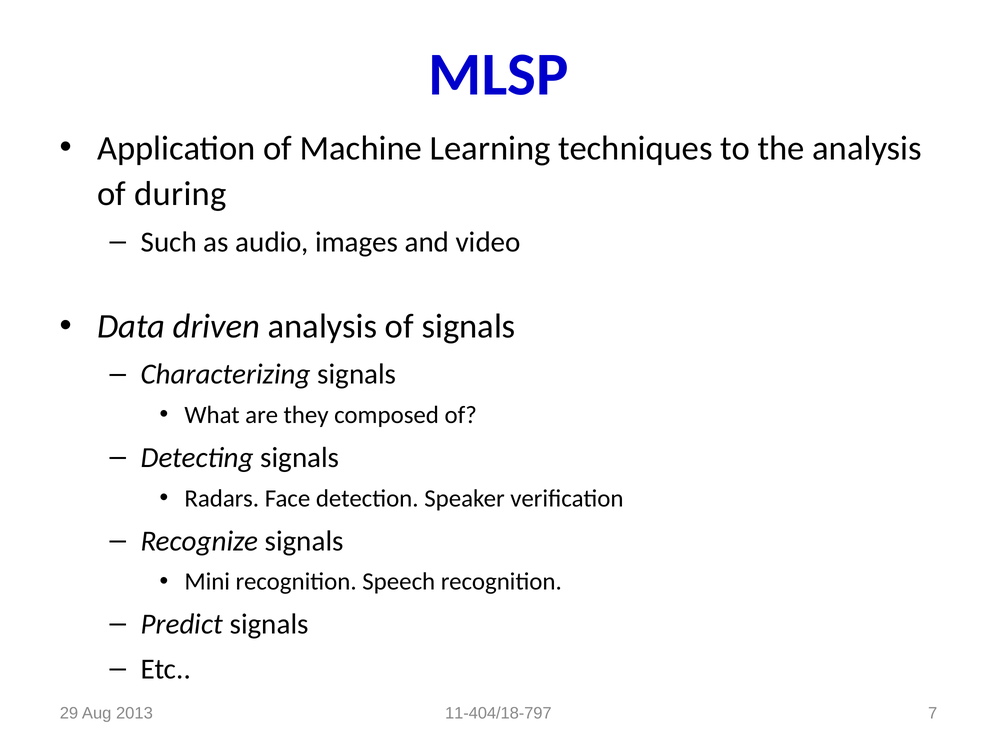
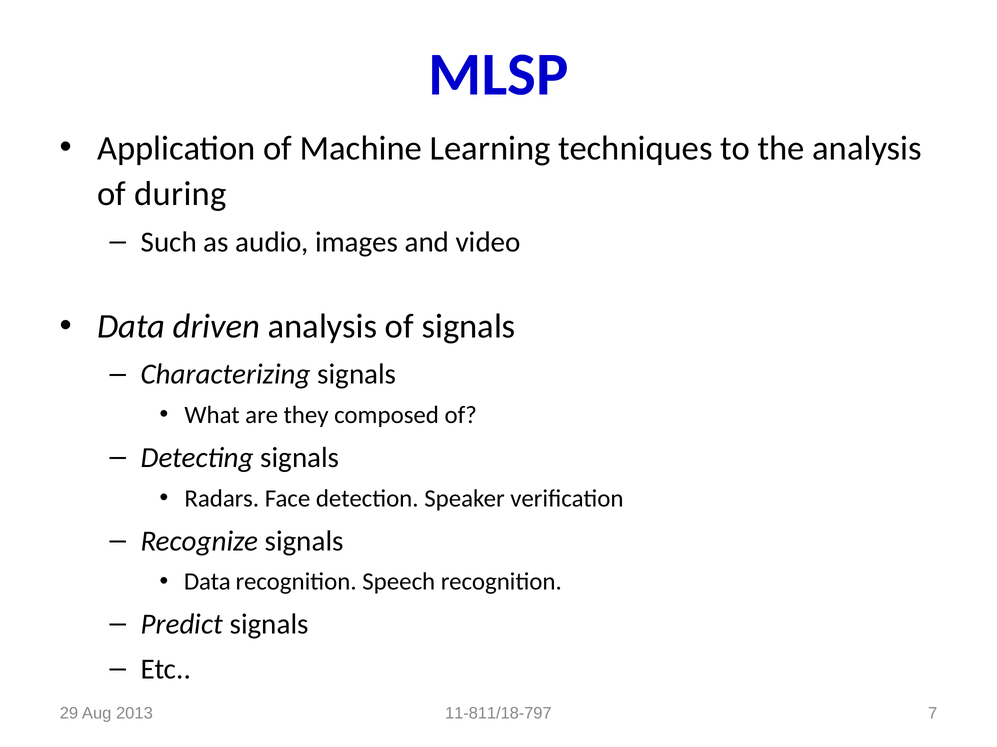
Mini at (207, 582): Mini -> Data
11-404/18-797: 11-404/18-797 -> 11-811/18-797
